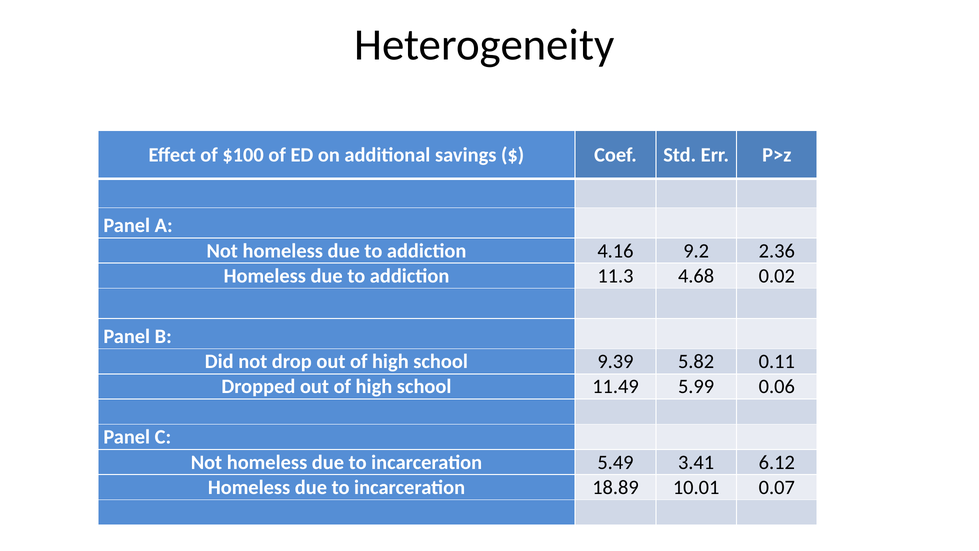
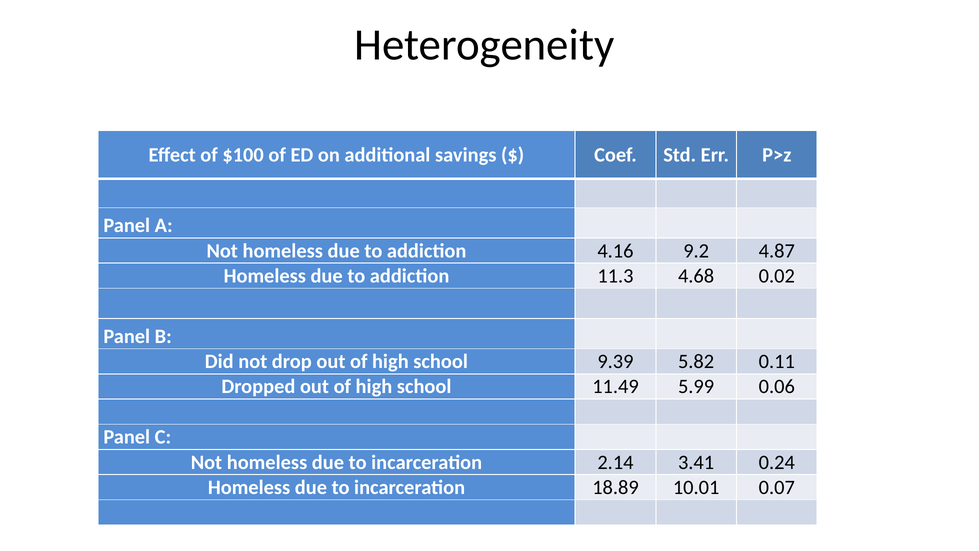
2.36: 2.36 -> 4.87
5.49: 5.49 -> 2.14
6.12: 6.12 -> 0.24
